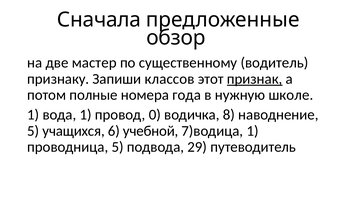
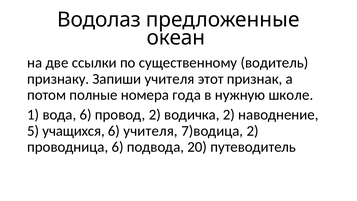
Сначала: Сначала -> Водолаз
обзор: обзор -> океан
мастер: мастер -> ссылки
Запиши классов: классов -> учителя
признак underline: present -> none
вода 1: 1 -> 6
провод 0: 0 -> 2
водичка 8: 8 -> 2
6 учебной: учебной -> учителя
7)водица 1: 1 -> 2
проводница 5: 5 -> 6
29: 29 -> 20
